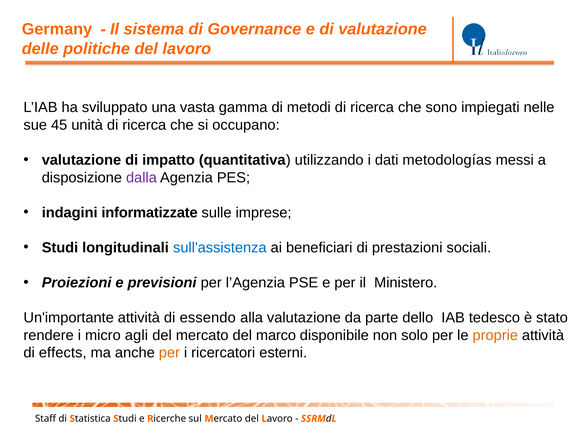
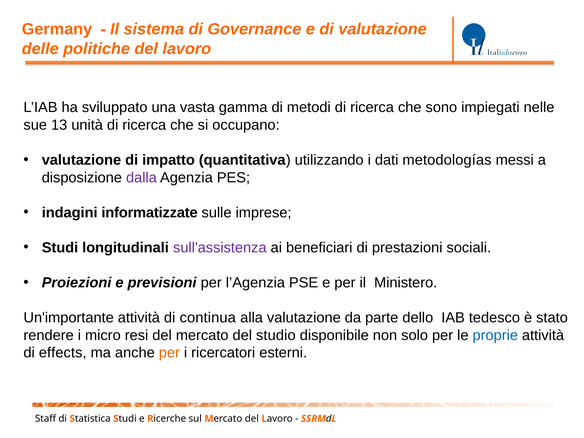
45: 45 -> 13
sull'assistenza colour: blue -> purple
essendo: essendo -> continua
agli: agli -> resi
marco: marco -> studio
proprie colour: orange -> blue
